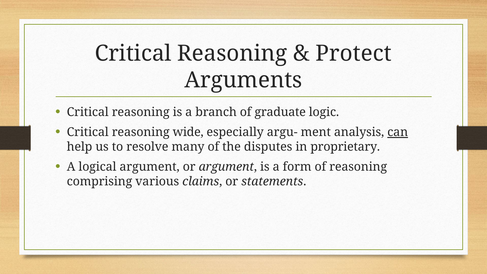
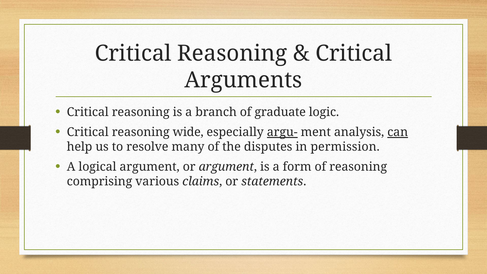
Protect at (354, 53): Protect -> Critical
argu- underline: none -> present
proprietary: proprietary -> permission
